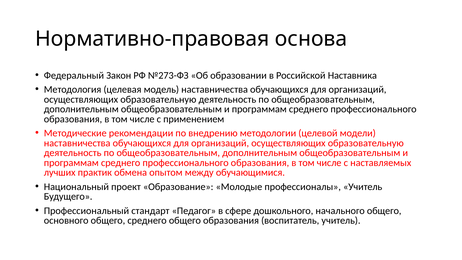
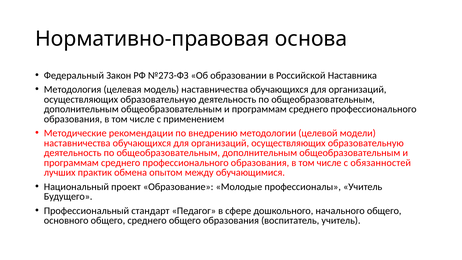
наставляемых: наставляемых -> обязанностей
